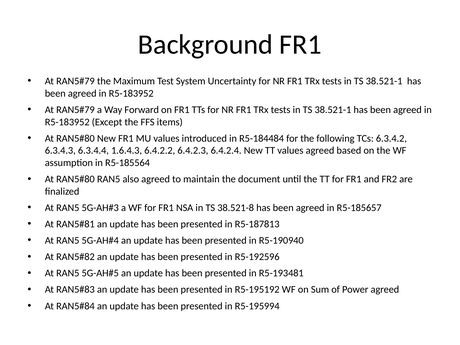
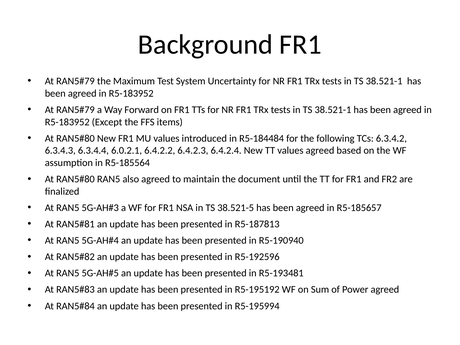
1.6.4.3: 1.6.4.3 -> 6.0.2.1
38.521-8: 38.521-8 -> 38.521-5
